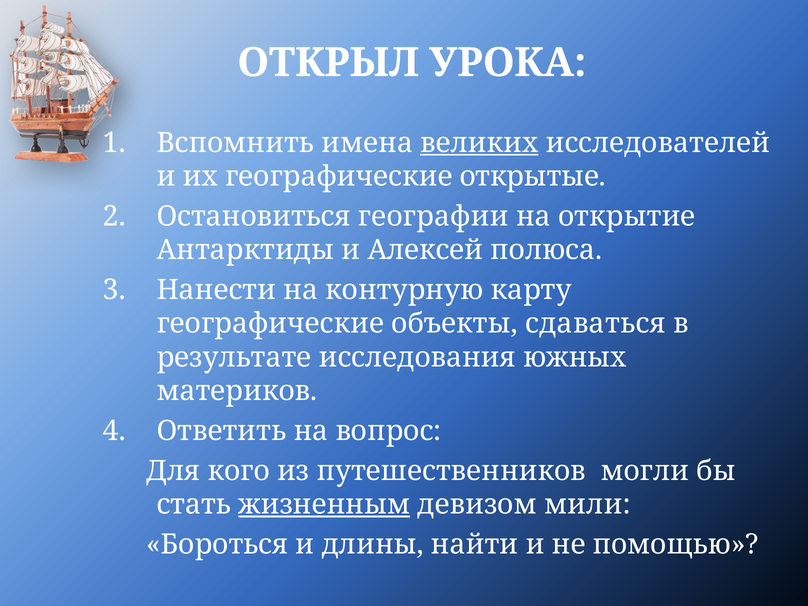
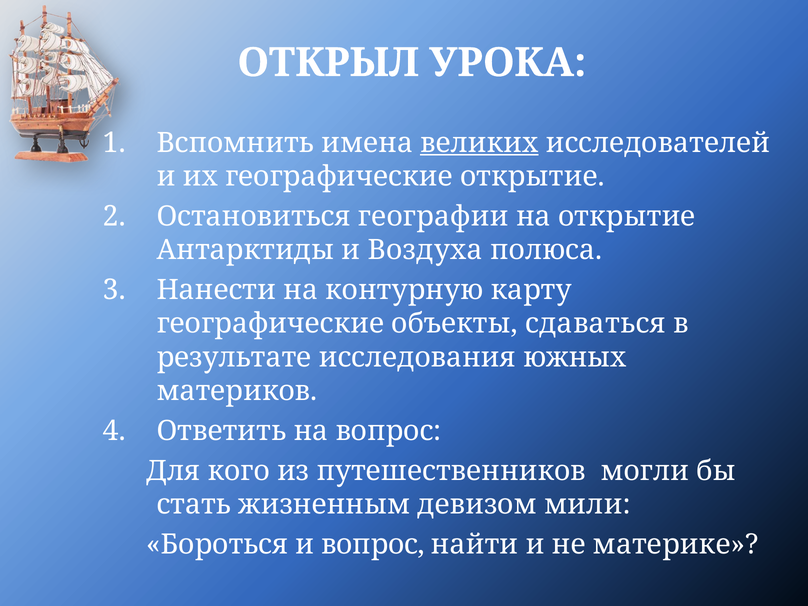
географические открытые: открытые -> открытие
Алексей: Алексей -> Воздуха
жизненным underline: present -> none
и длины: длины -> вопрос
помощью: помощью -> материке
